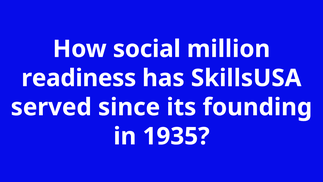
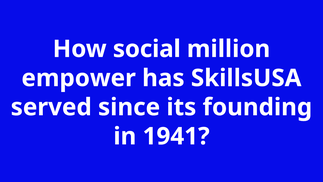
readiness: readiness -> empower
1935: 1935 -> 1941
